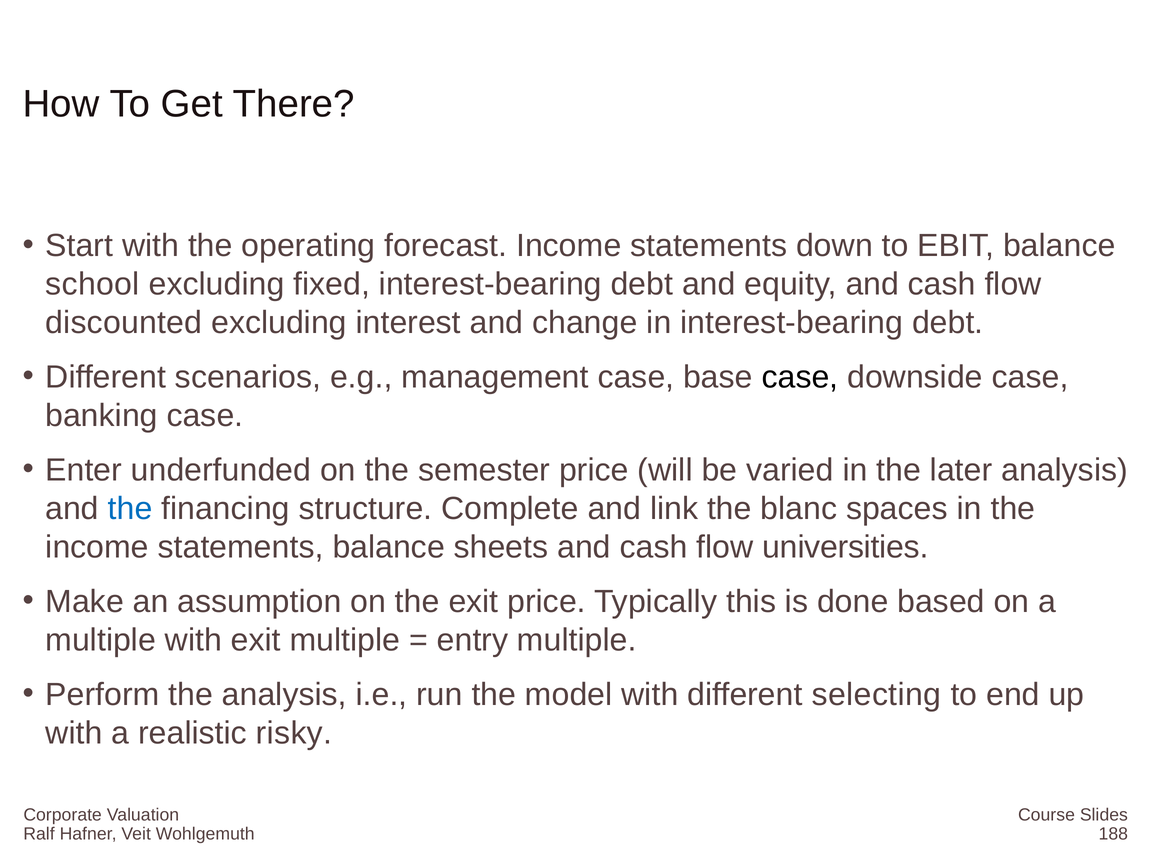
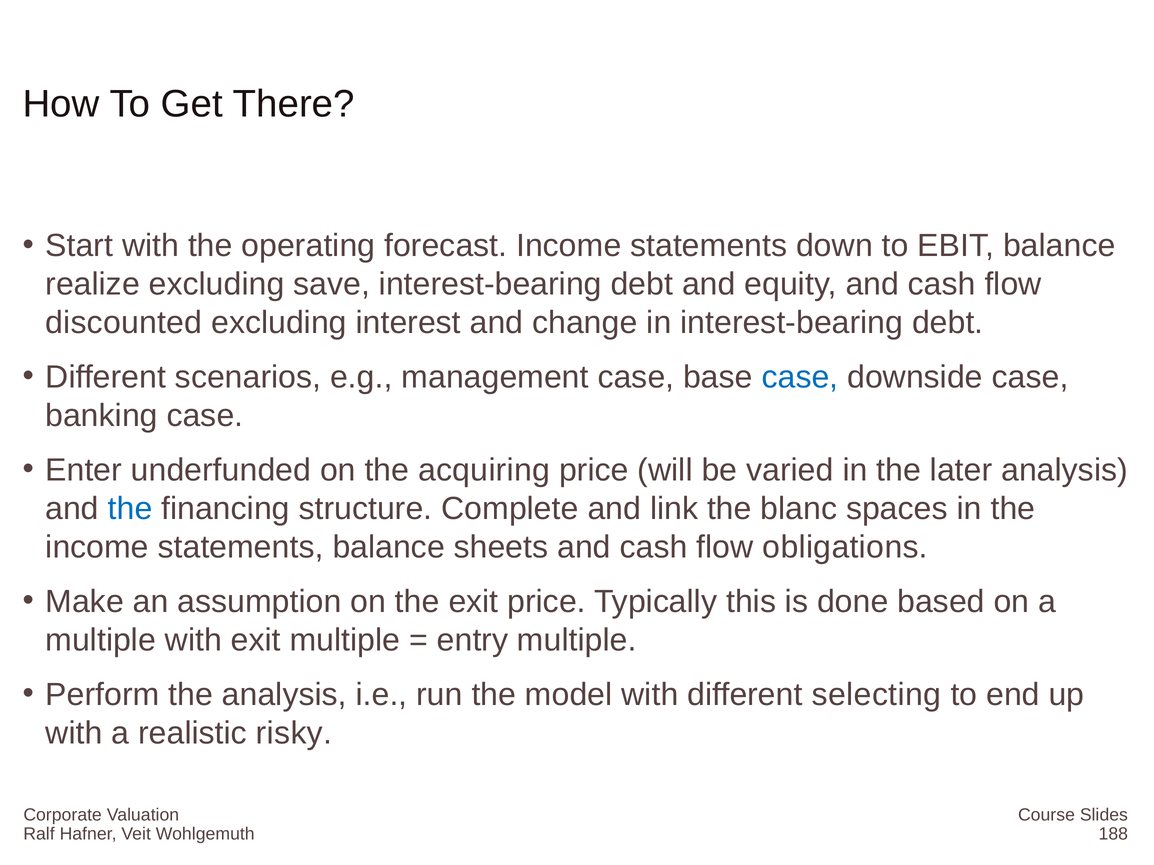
school: school -> realize
fixed: fixed -> save
case at (800, 377) colour: black -> blue
semester: semester -> acquiring
universities: universities -> obligations
